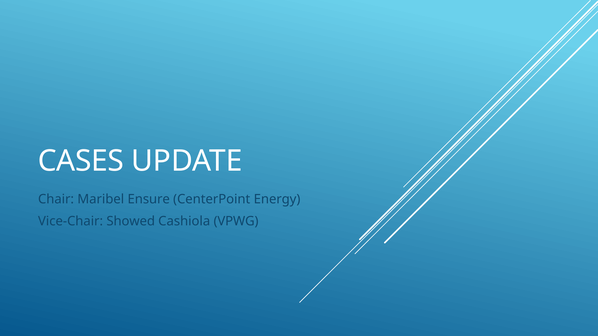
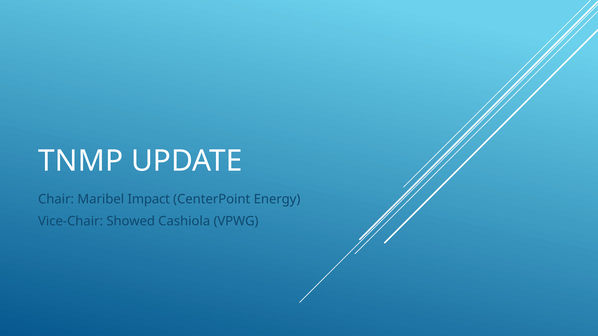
CASES: CASES -> TNMP
Ensure: Ensure -> Impact
